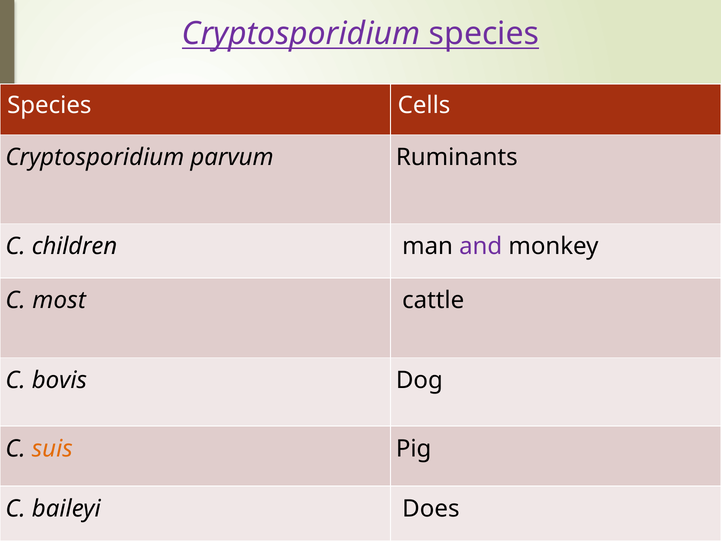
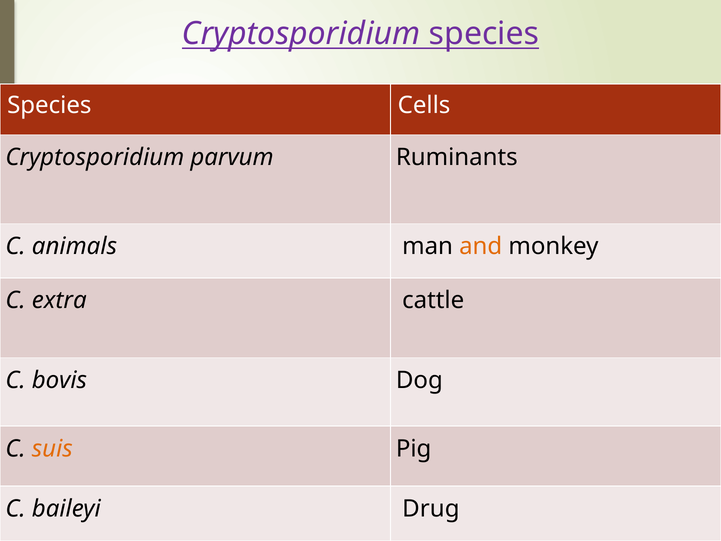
children: children -> animals
and colour: purple -> orange
most: most -> extra
Does: Does -> Drug
